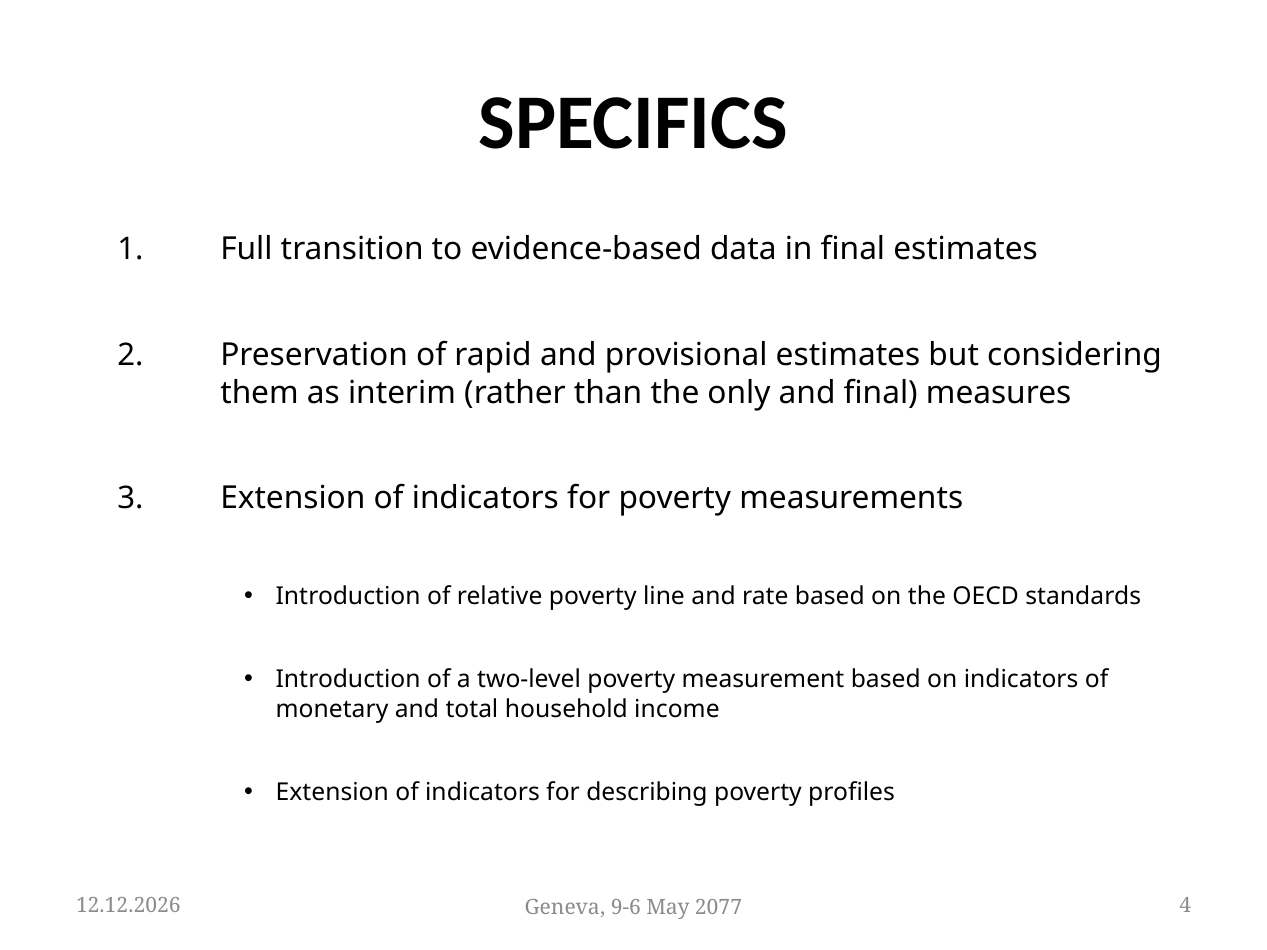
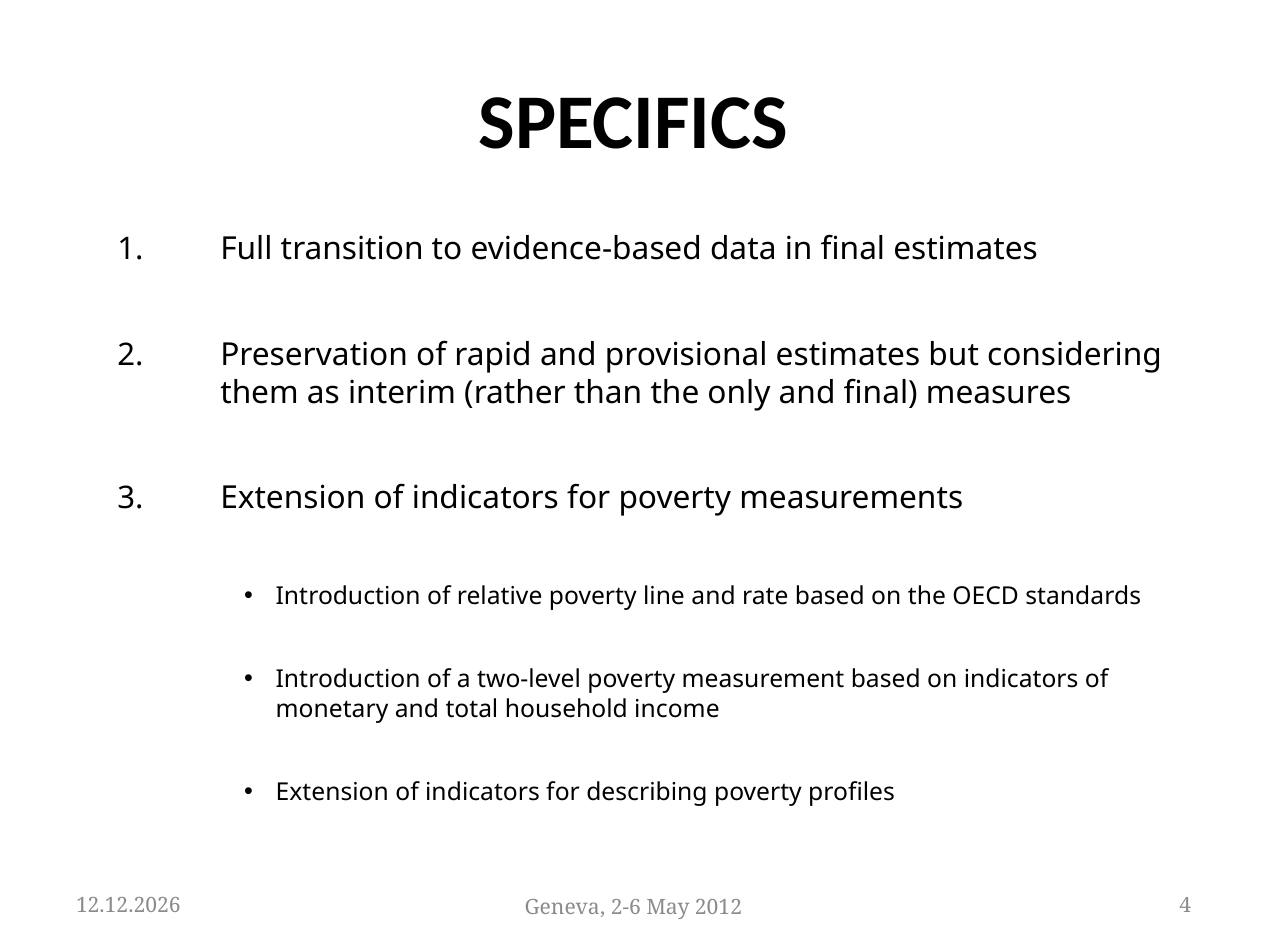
9-6: 9-6 -> 2-6
2077: 2077 -> 2012
